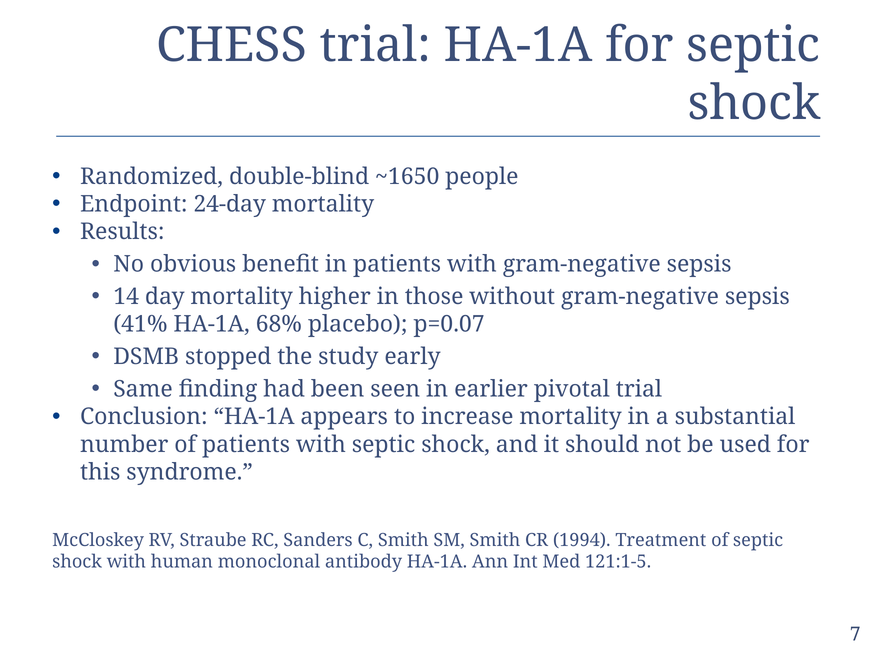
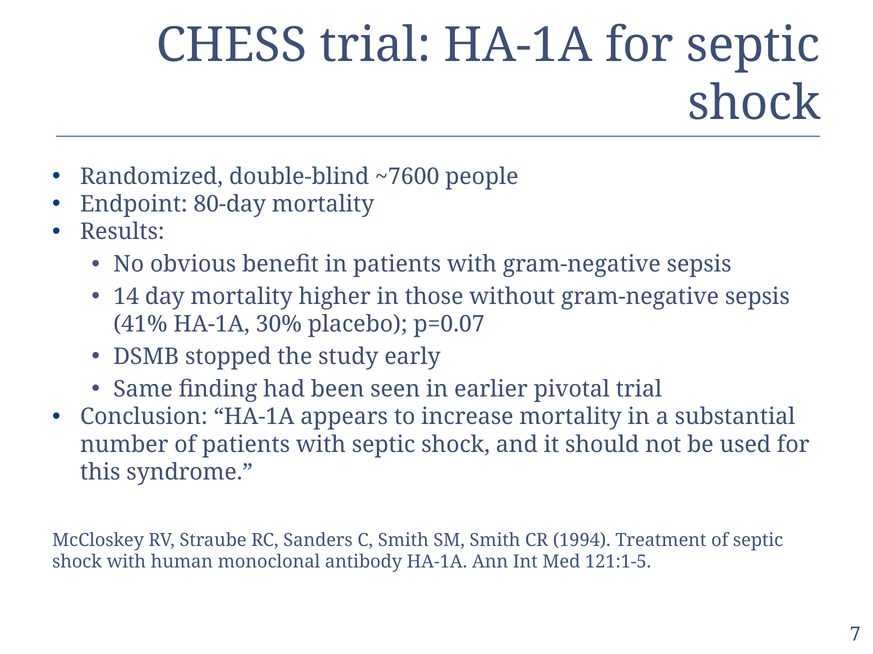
~1650: ~1650 -> ~7600
24-day: 24-day -> 80-day
68%: 68% -> 30%
